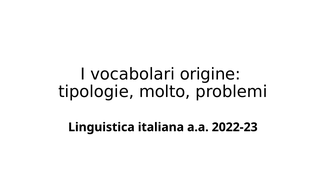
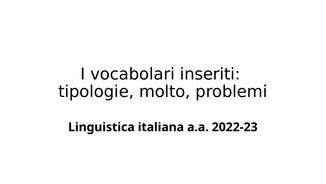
origine: origine -> inseriti
